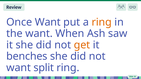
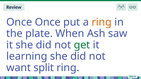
Once Want: Want -> Once
the want: want -> plate
get colour: orange -> green
benches: benches -> learning
